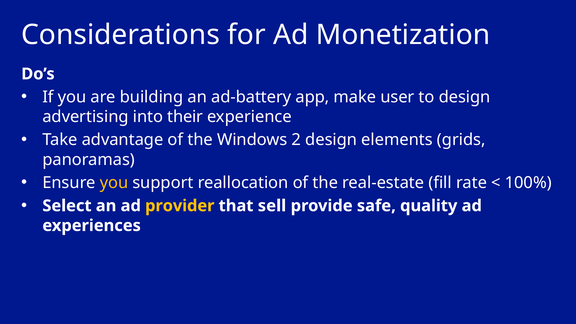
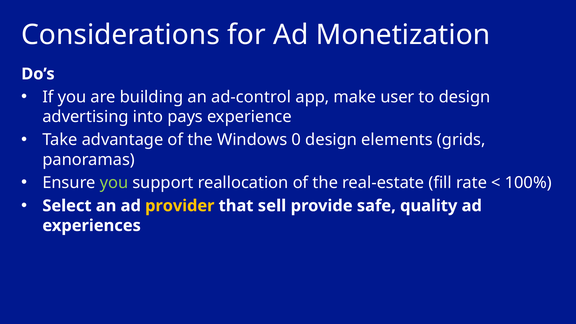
ad-battery: ad-battery -> ad-control
their: their -> pays
2: 2 -> 0
you at (114, 183) colour: yellow -> light green
